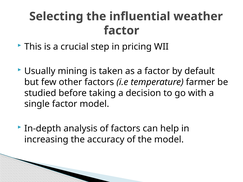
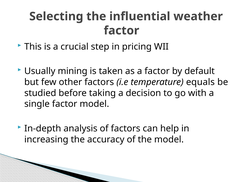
farmer: farmer -> equals
